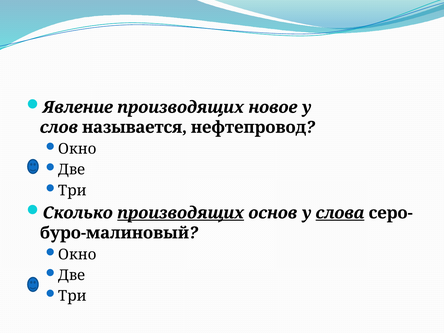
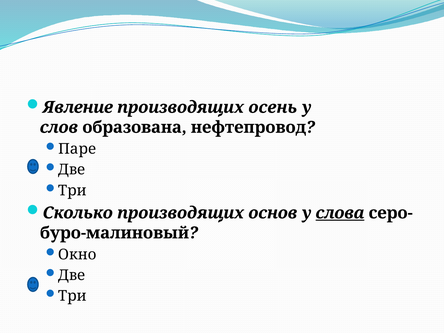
новое: новое -> осень
называется: называется -> образована
Окно at (77, 149): Окно -> Паре
производящих at (181, 213) underline: present -> none
